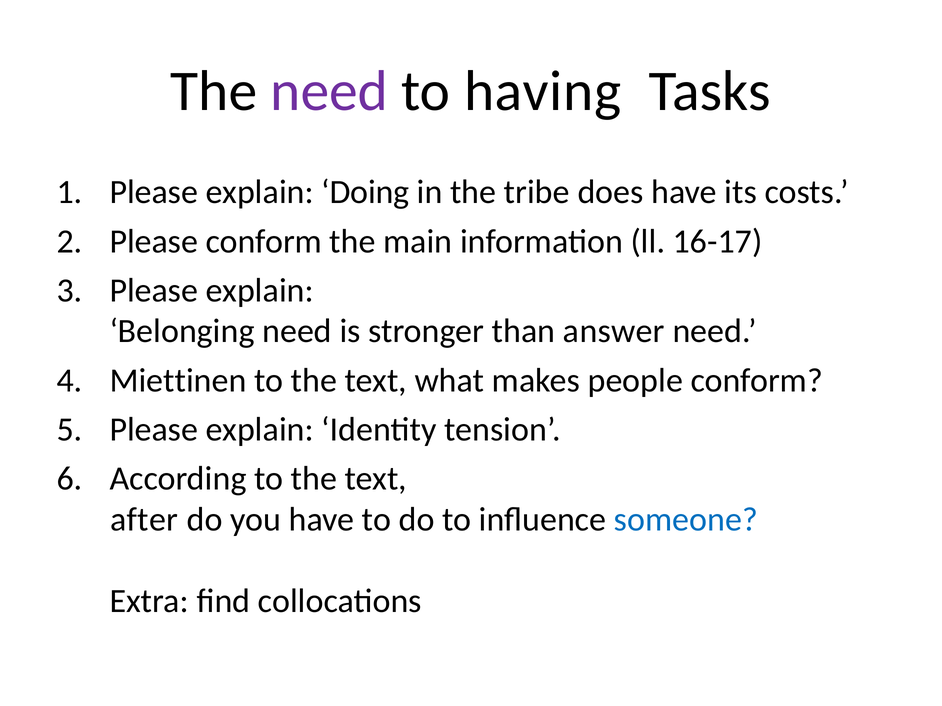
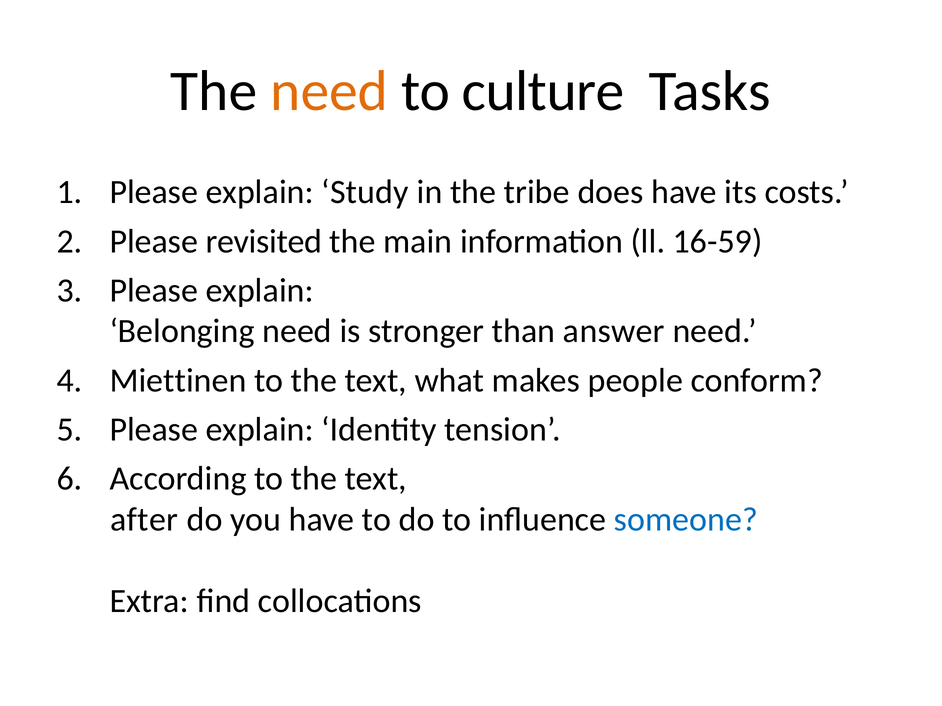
need at (329, 91) colour: purple -> orange
having: having -> culture
Doing: Doing -> Study
Please conform: conform -> revisited
16-17: 16-17 -> 16-59
